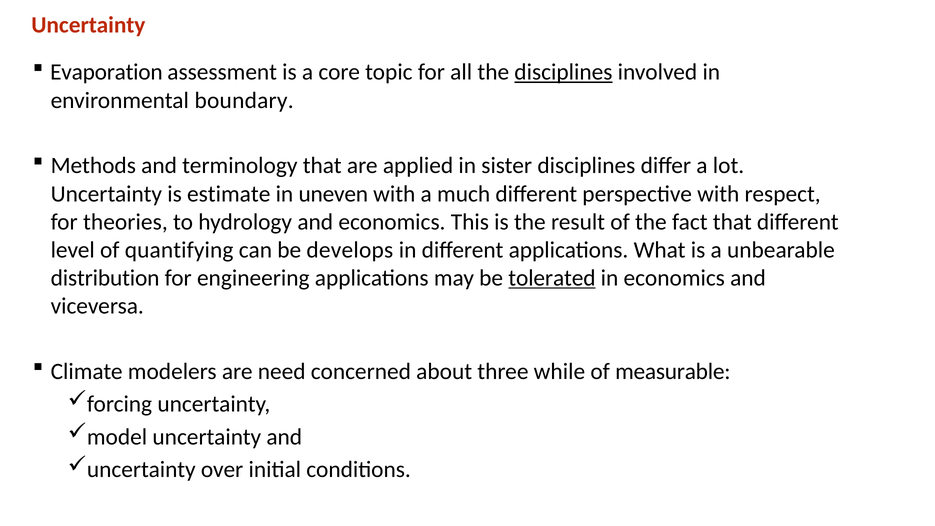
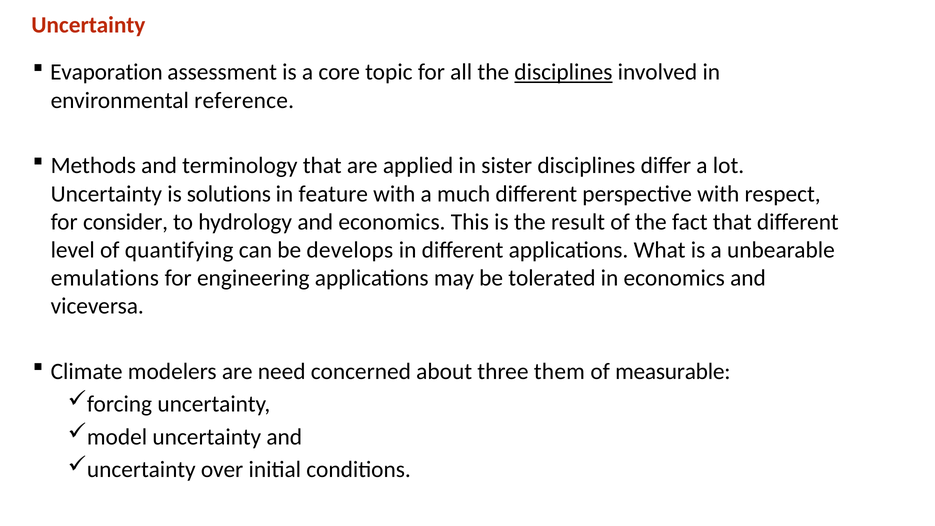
boundary: boundary -> reference
estimate: estimate -> solutions
uneven: uneven -> feature
theories: theories -> consider
distribution: distribution -> emulations
tolerated underline: present -> none
while: while -> them
